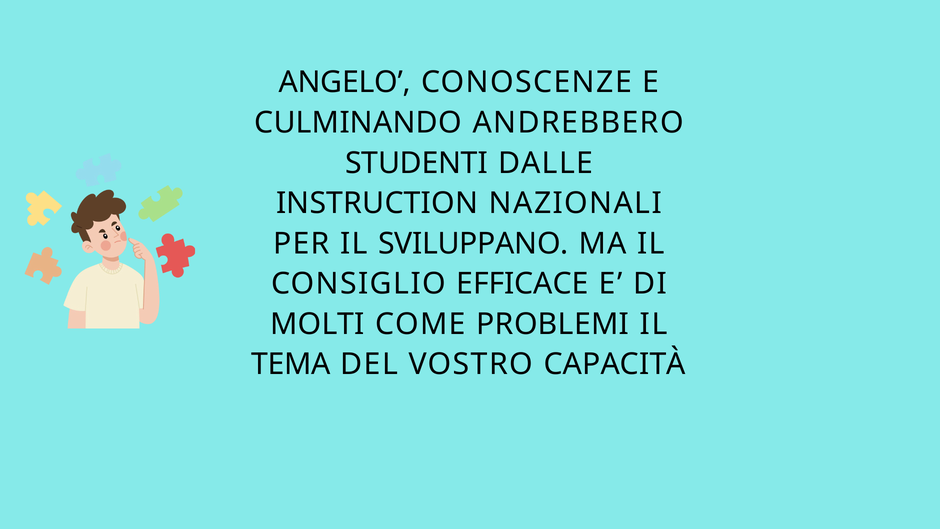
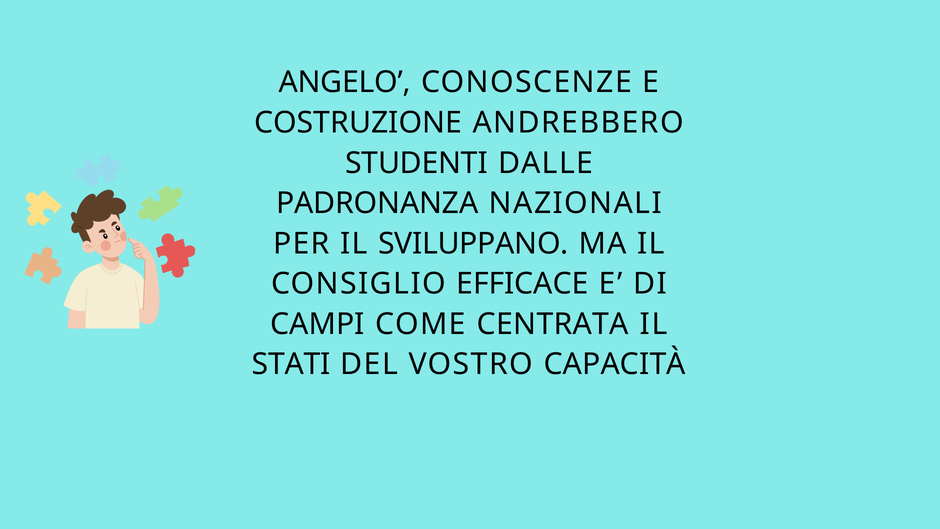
CULMINANDO: CULMINANDO -> COSTRUZIONE
INSTRUCTION: INSTRUCTION -> PADRONANZA
MOLTI: MOLTI -> CAMPI
PROBLEMI: PROBLEMI -> CENTRATA
TEMA: TEMA -> STATI
